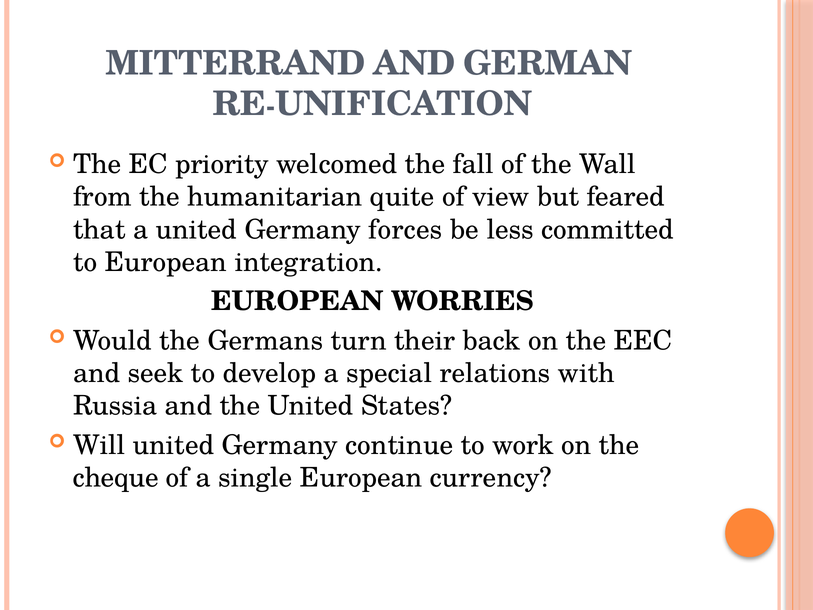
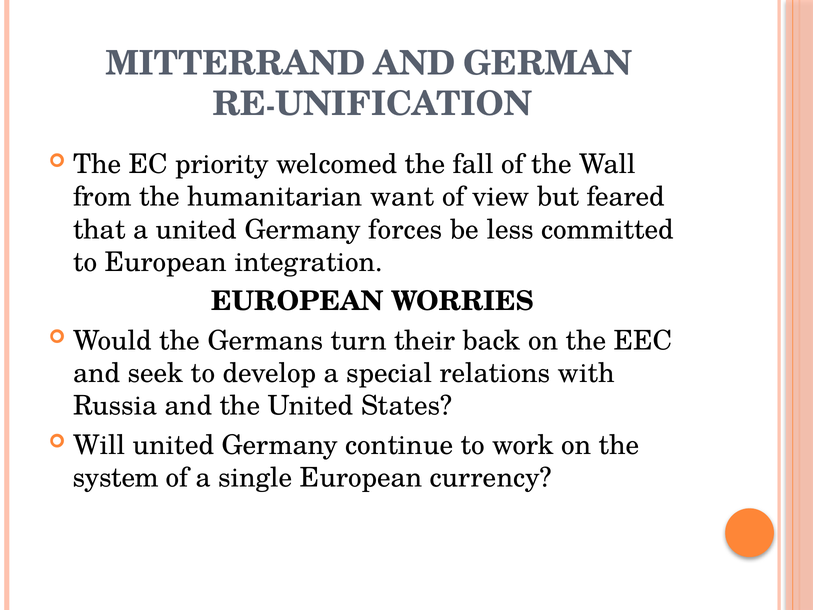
quite: quite -> want
cheque: cheque -> system
